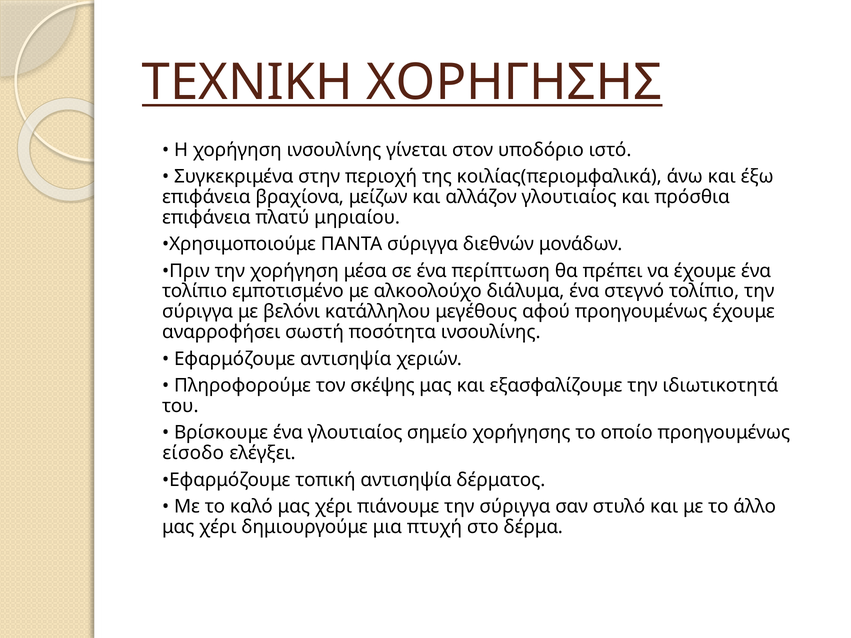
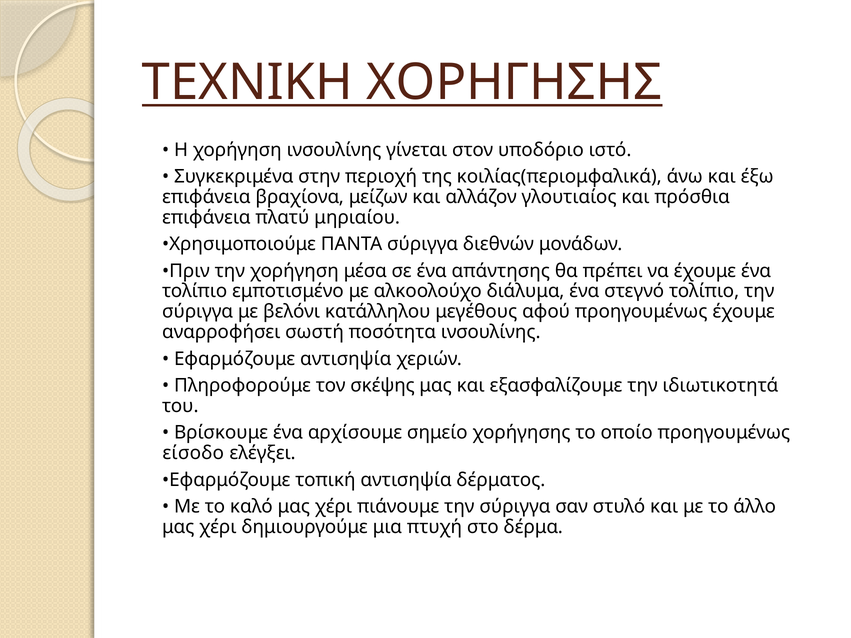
περίπτωση: περίπτωση -> απάντησης
ένα γλουτιαίος: γλουτιαίος -> αρχίσουμε
